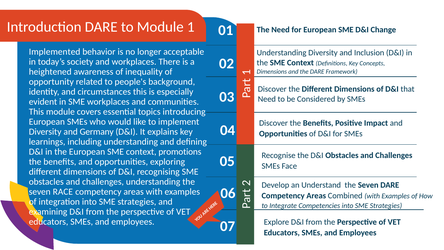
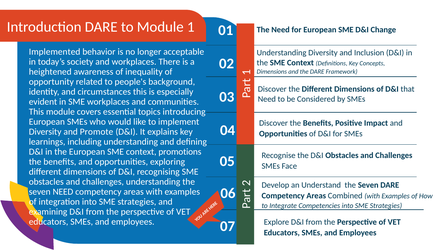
Germany: Germany -> Promote
seven RACE: RACE -> NEED
